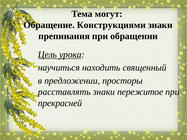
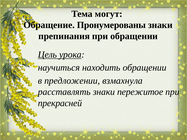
Конструкциями: Конструкциями -> Пронумерованы
находить священный: священный -> обращении
просторы: просторы -> взмахнула
